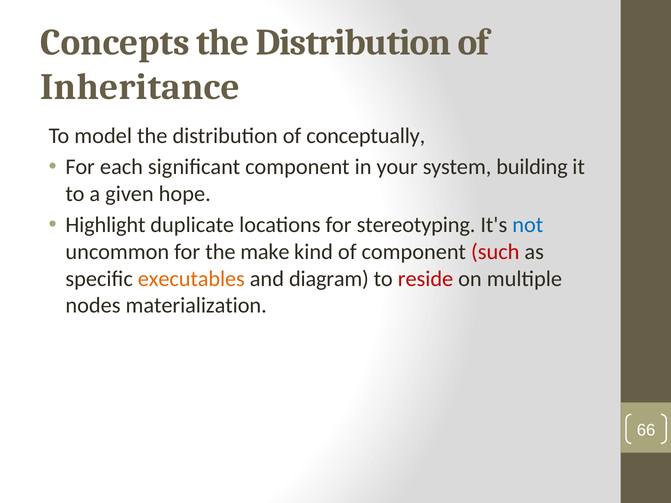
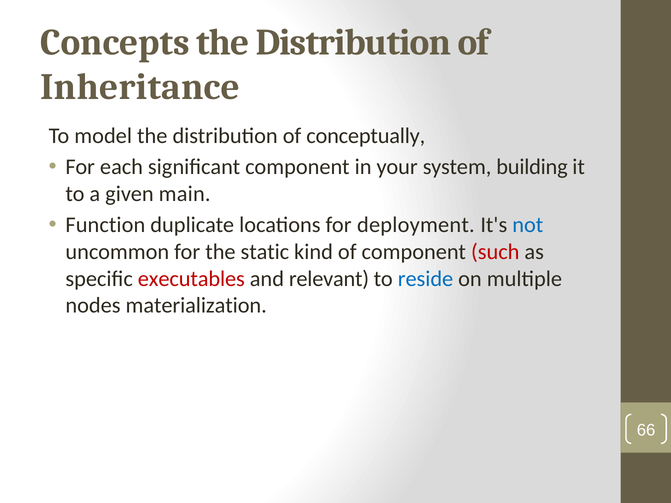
hope: hope -> main
Highlight: Highlight -> Function
stereotyping: stereotyping -> deployment
make: make -> static
executables colour: orange -> red
diagram: diagram -> relevant
reside colour: red -> blue
